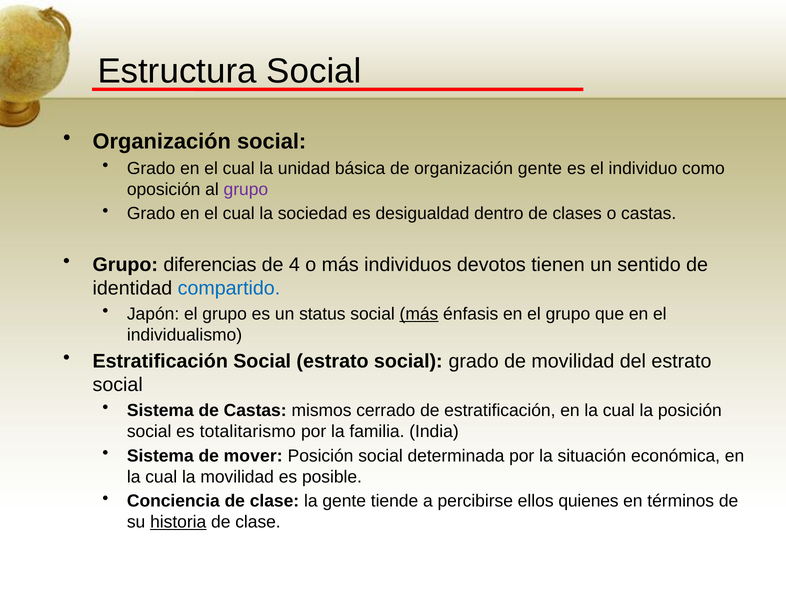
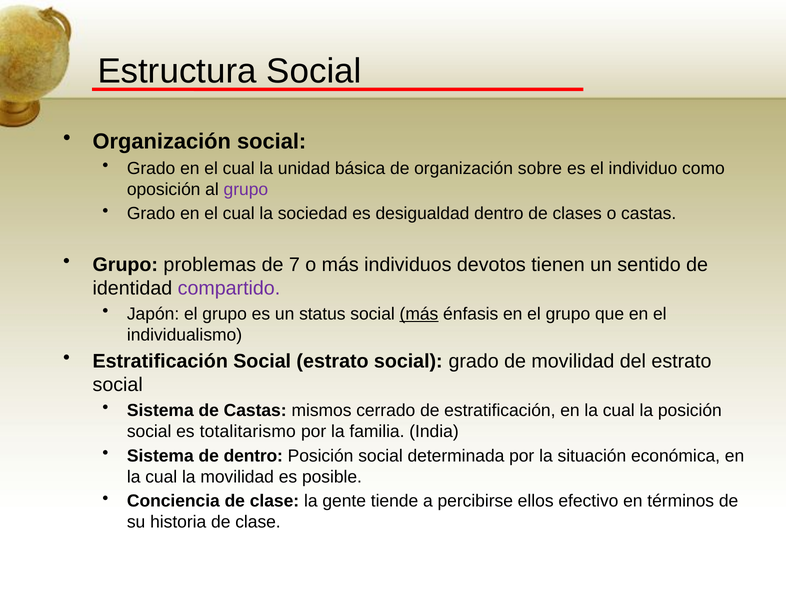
organización gente: gente -> sobre
diferencias: diferencias -> problemas
4: 4 -> 7
compartido colour: blue -> purple
de mover: mover -> dentro
quienes: quienes -> efectivo
historia underline: present -> none
